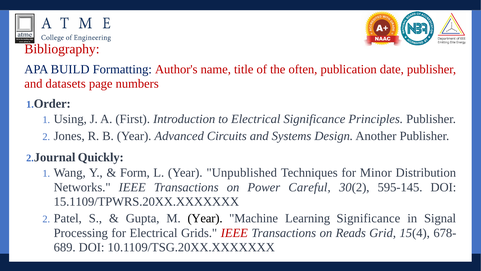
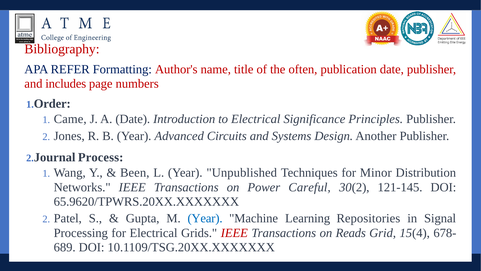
BUILD: BUILD -> REFER
datasets: datasets -> includes
Using: Using -> Came
A First: First -> Date
Quickly: Quickly -> Process
Form: Form -> Been
595-145: 595-145 -> 121-145
15.1109/TPWRS.20XX.XXXXXXX: 15.1109/TPWRS.20XX.XXXXXXX -> 65.9620/TPWRS.20XX.XXXXXXX
Year at (205, 218) colour: black -> blue
Learning Significance: Significance -> Repositories
